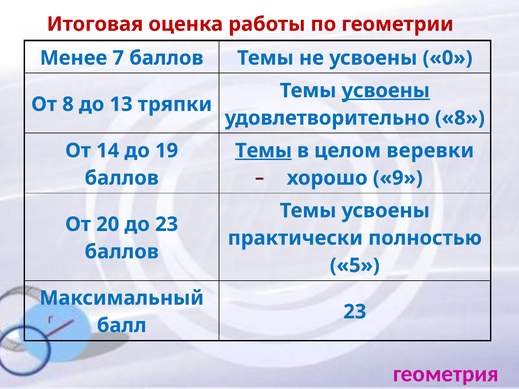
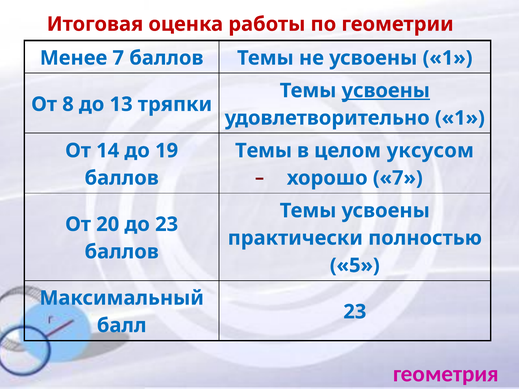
усвоены 0: 0 -> 1
удовлетворительно 8: 8 -> 1
Темы at (264, 151) underline: present -> none
веревки: веревки -> уксусом
хорошо 9: 9 -> 7
